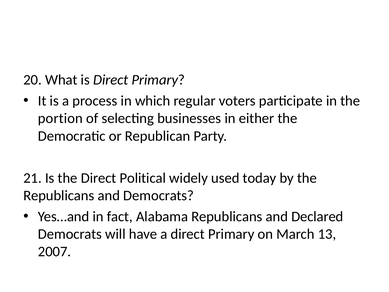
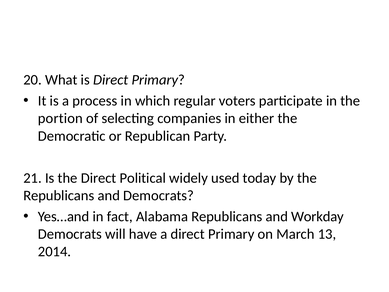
businesses: businesses -> companies
Declared: Declared -> Workday
2007: 2007 -> 2014
